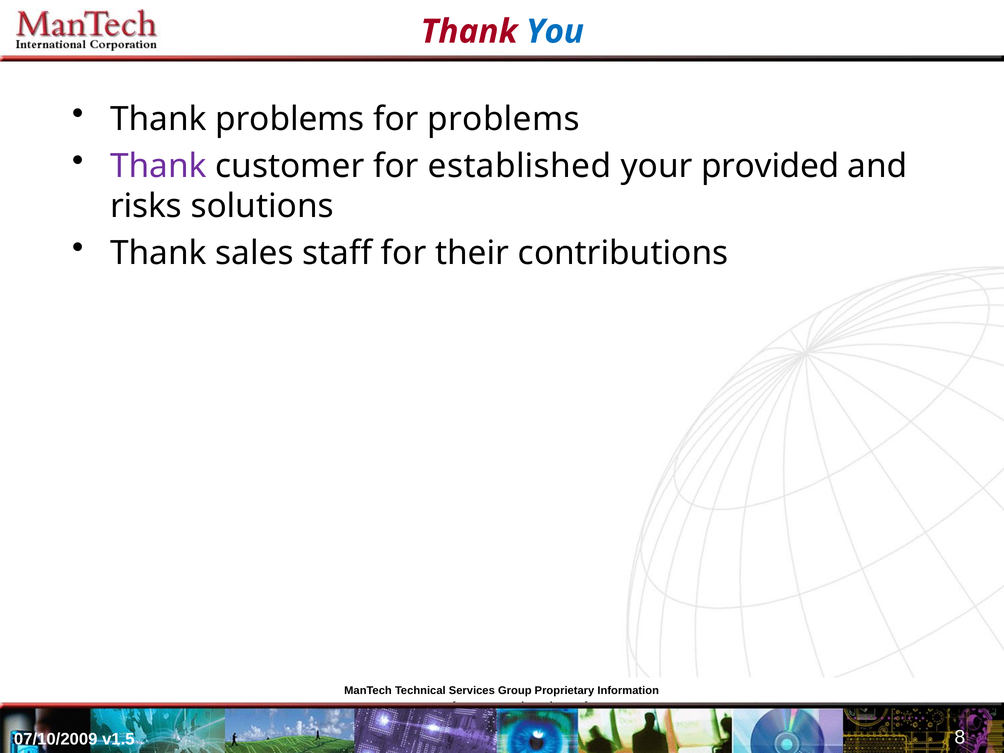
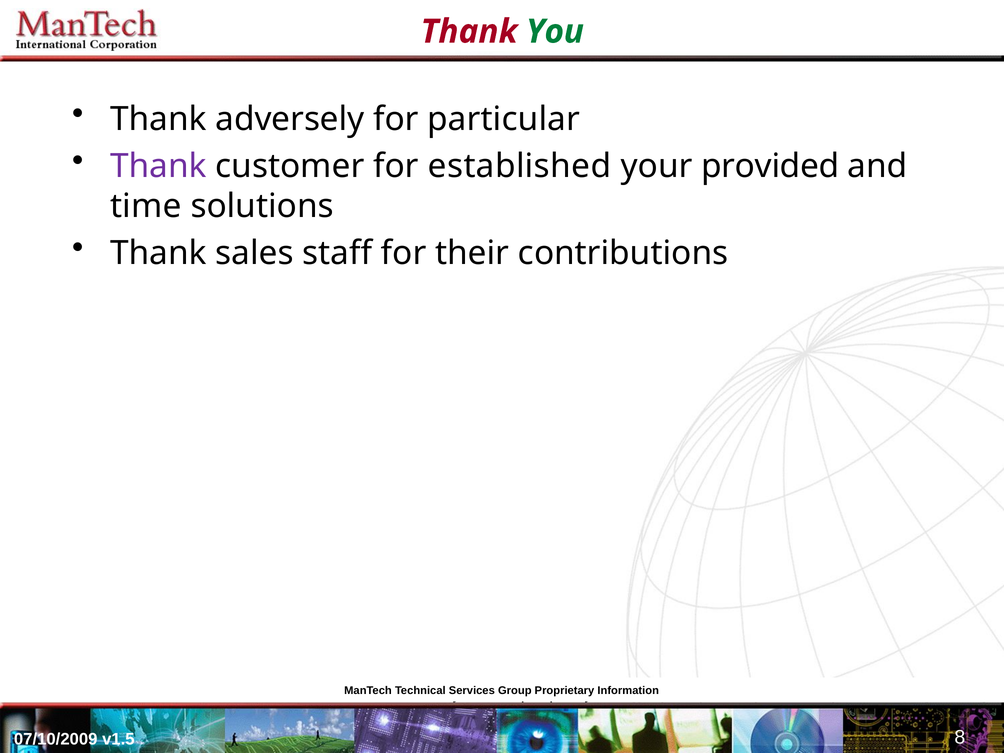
You colour: blue -> green
Thank problems: problems -> adversely
for problems: problems -> particular
risks: risks -> time
